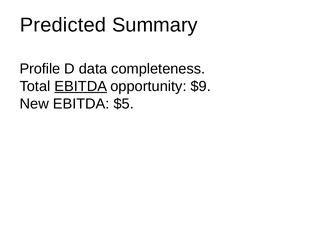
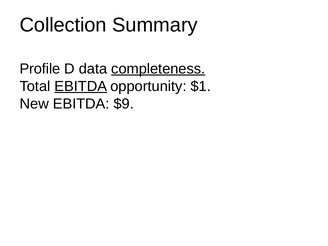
Predicted: Predicted -> Collection
completeness underline: none -> present
$9: $9 -> $1
$5: $5 -> $9
